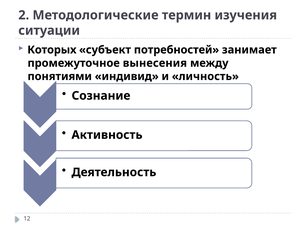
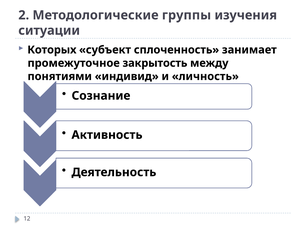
термин: термин -> группы
потребностей: потребностей -> сплоченность
вынесения: вынесения -> закрытость
